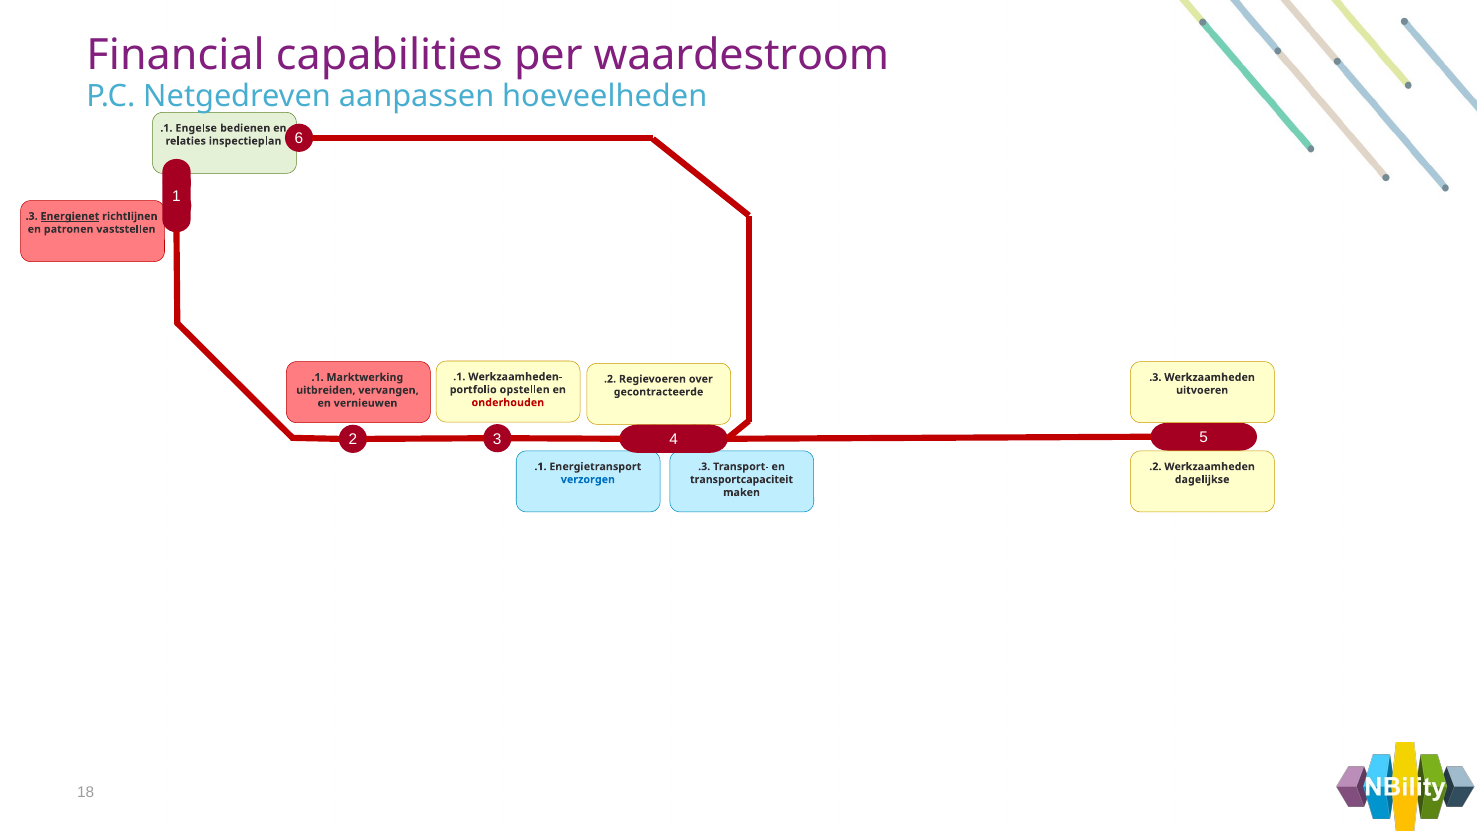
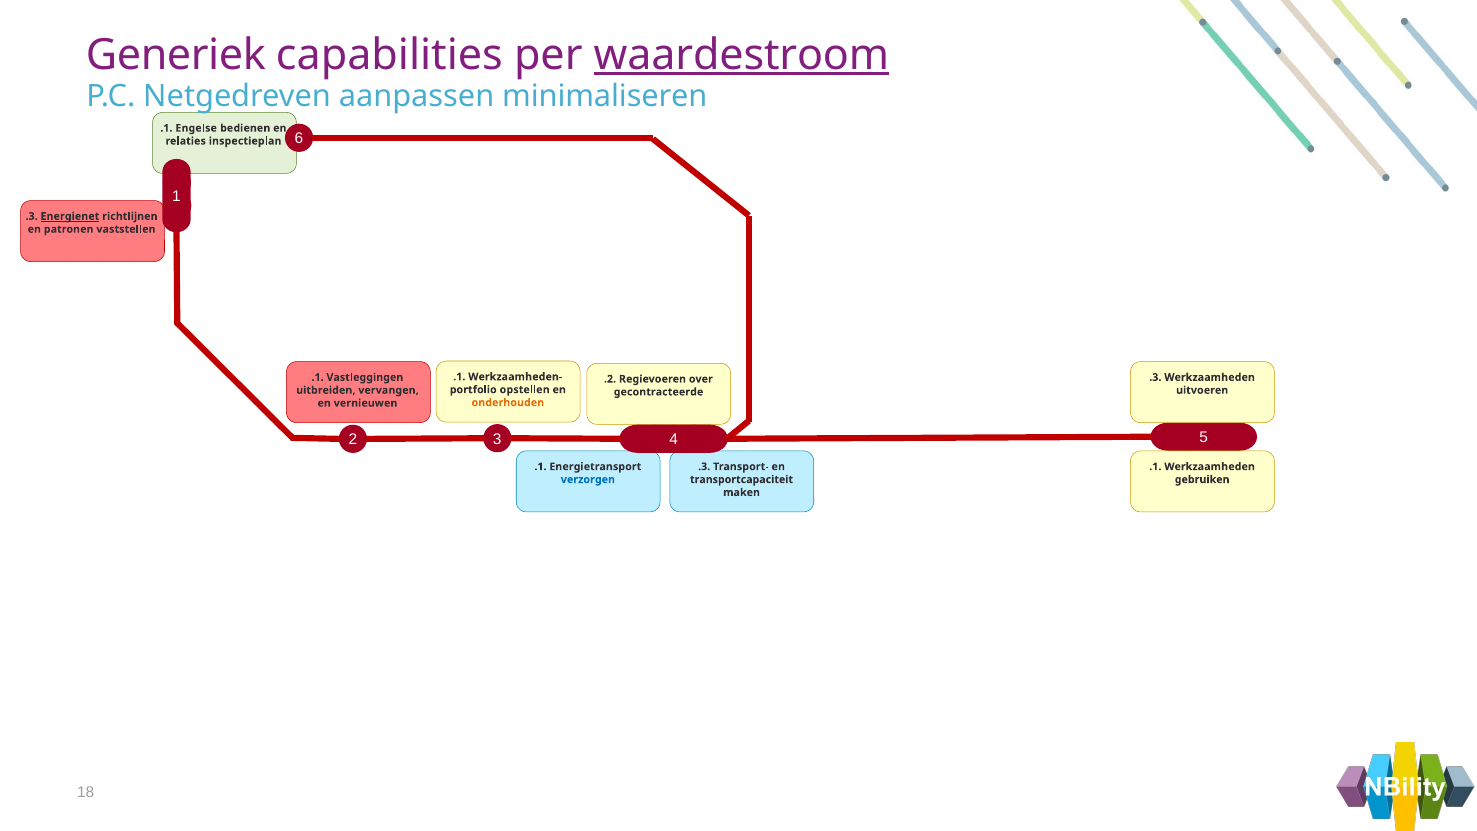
Financial: Financial -> Generiek
waardestroom underline: none -> present
hoeveelheden: hoeveelheden -> minimaliseren
Marktwerking: Marktwerking -> Vastleggingen
onderhouden colour: red -> orange
.2 at (1155, 467): .2 -> .1
dagelijkse: dagelijkse -> gebruiken
